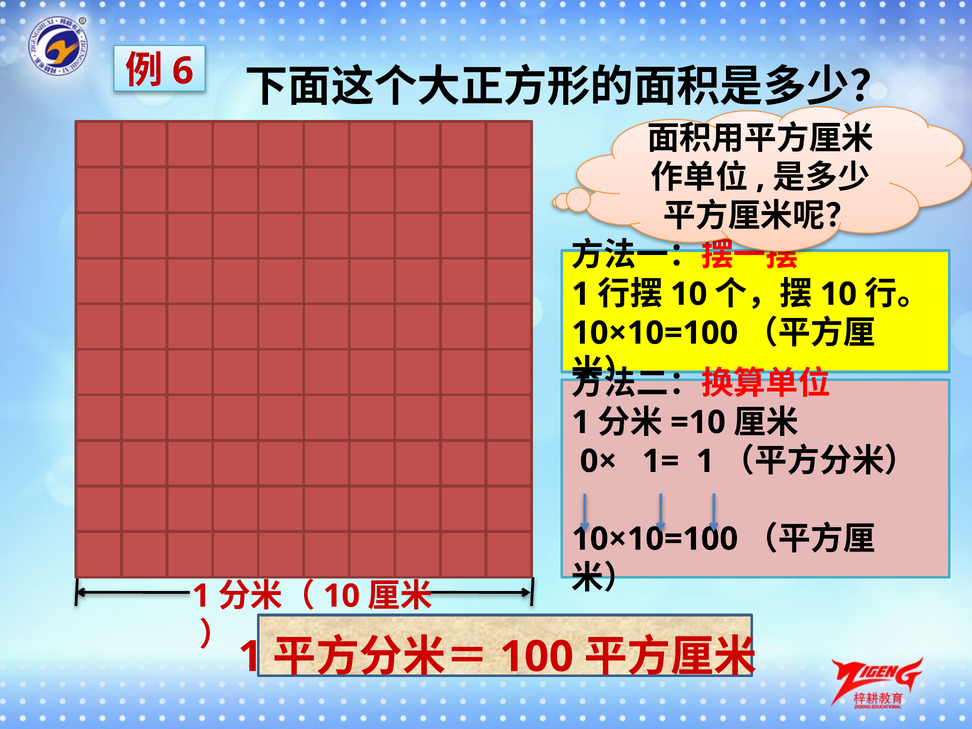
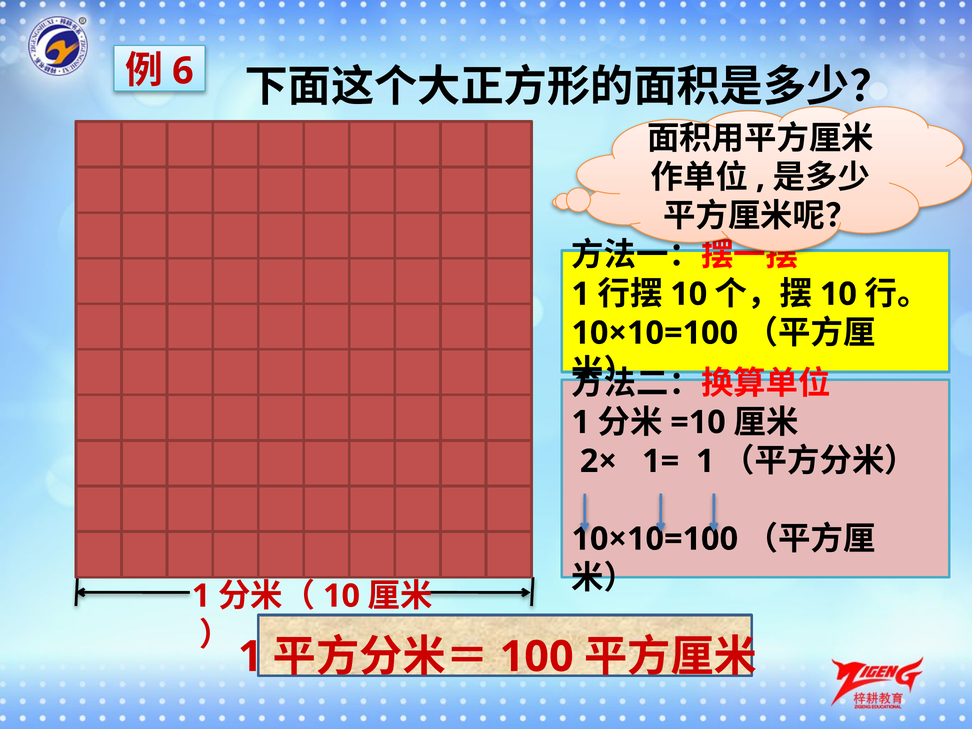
0×: 0× -> 2×
